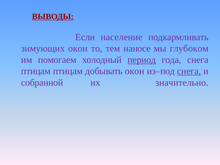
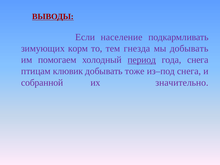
зимующих окон: окон -> корм
наносе: наносе -> гнезда
мы глубоком: глубоком -> добывать
птицам птицам: птицам -> клювик
добывать окон: окон -> тоже
снега at (189, 71) underline: present -> none
